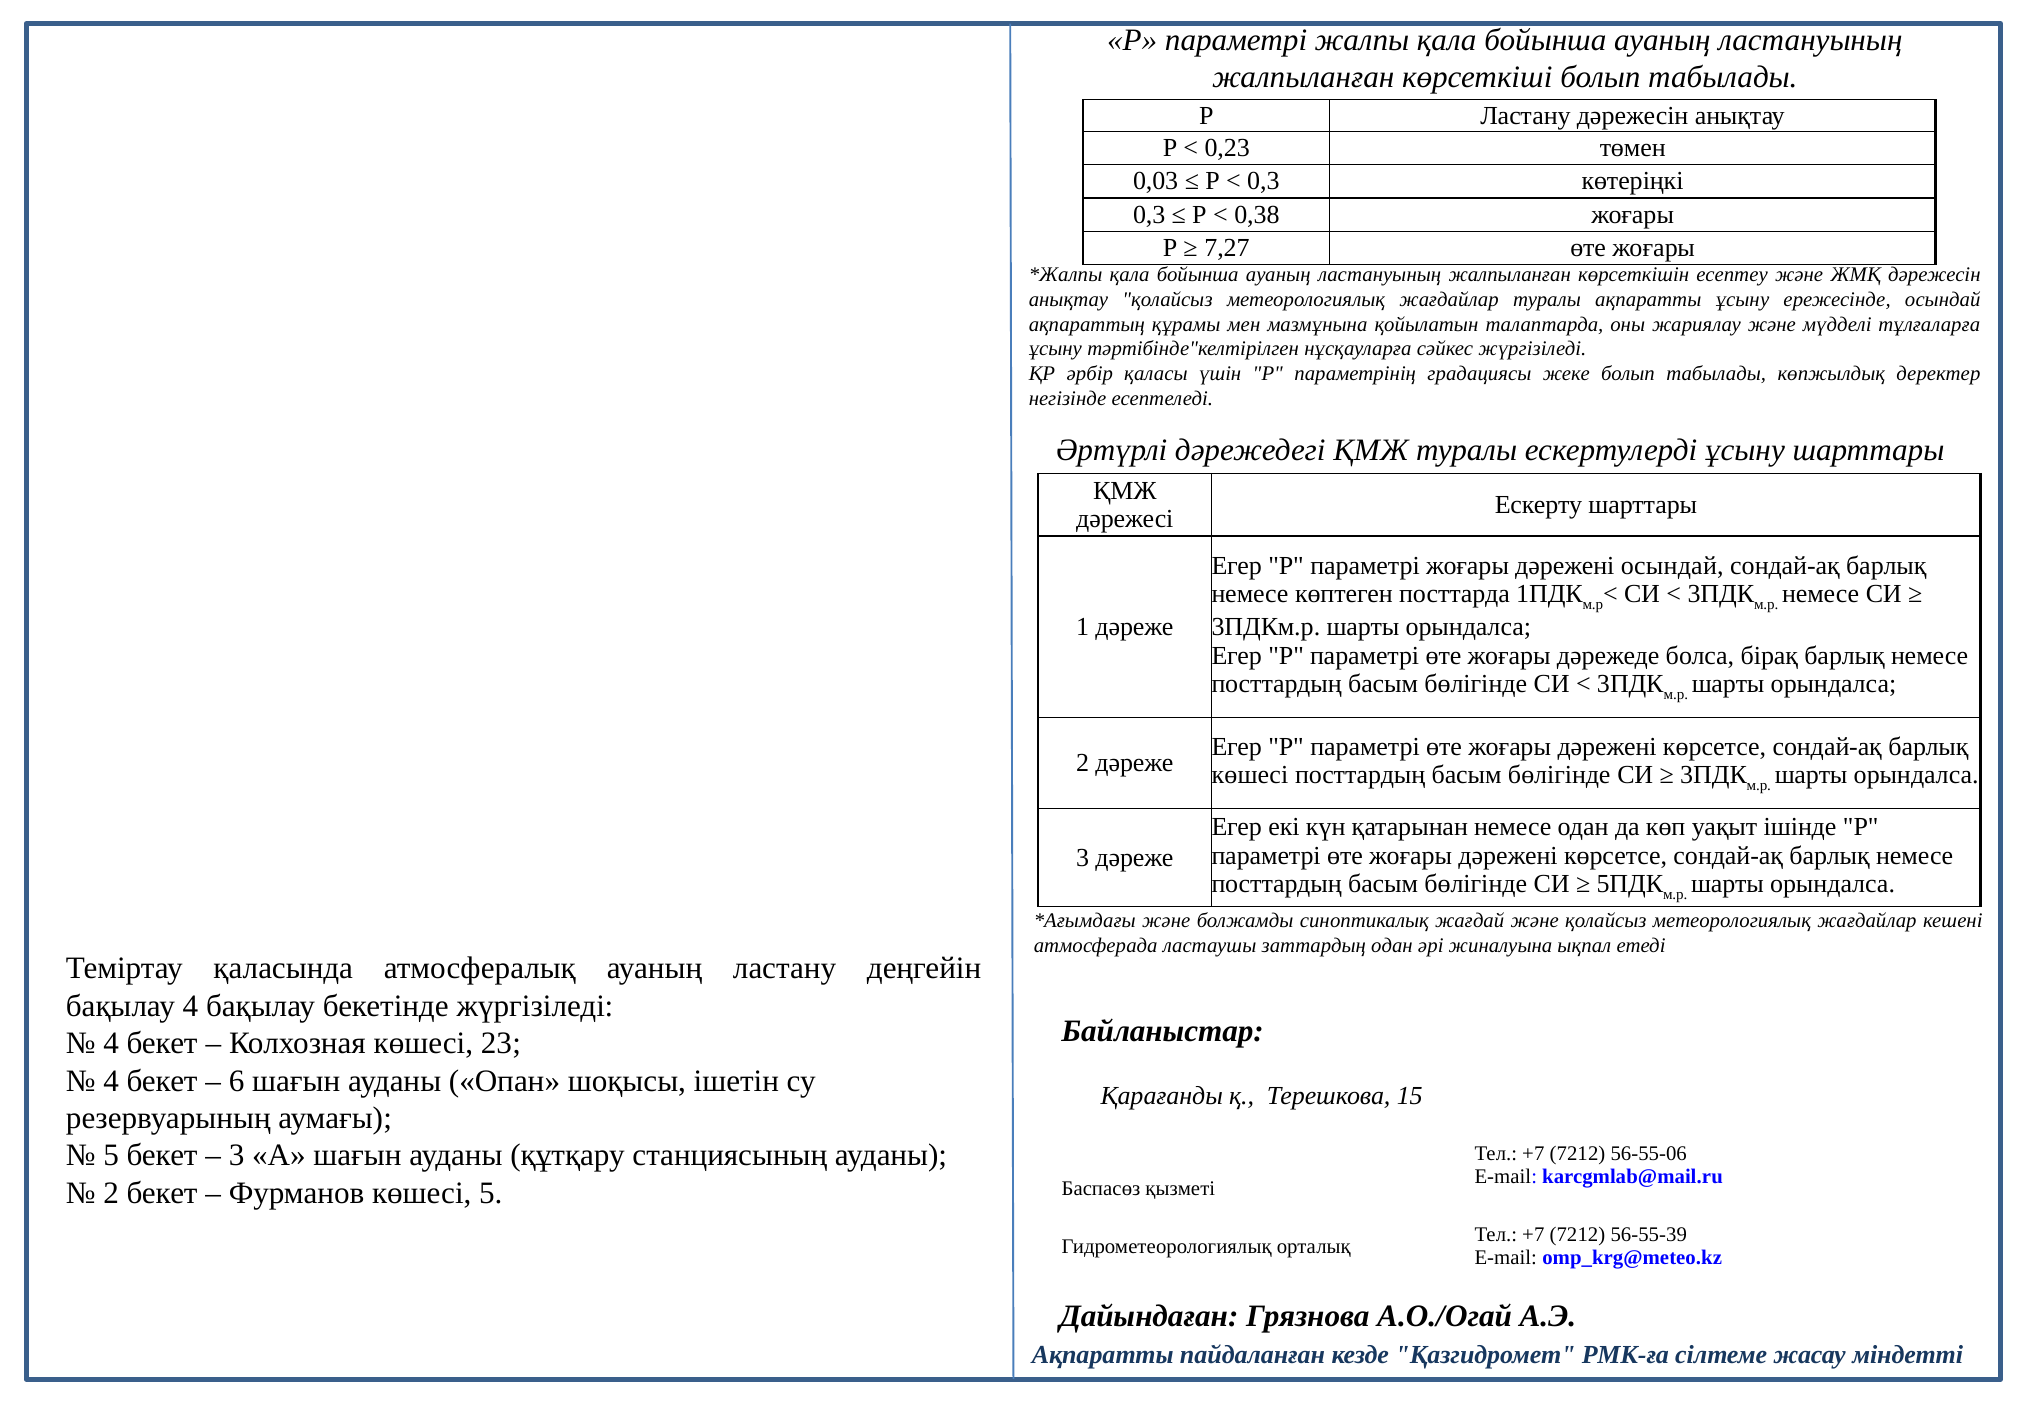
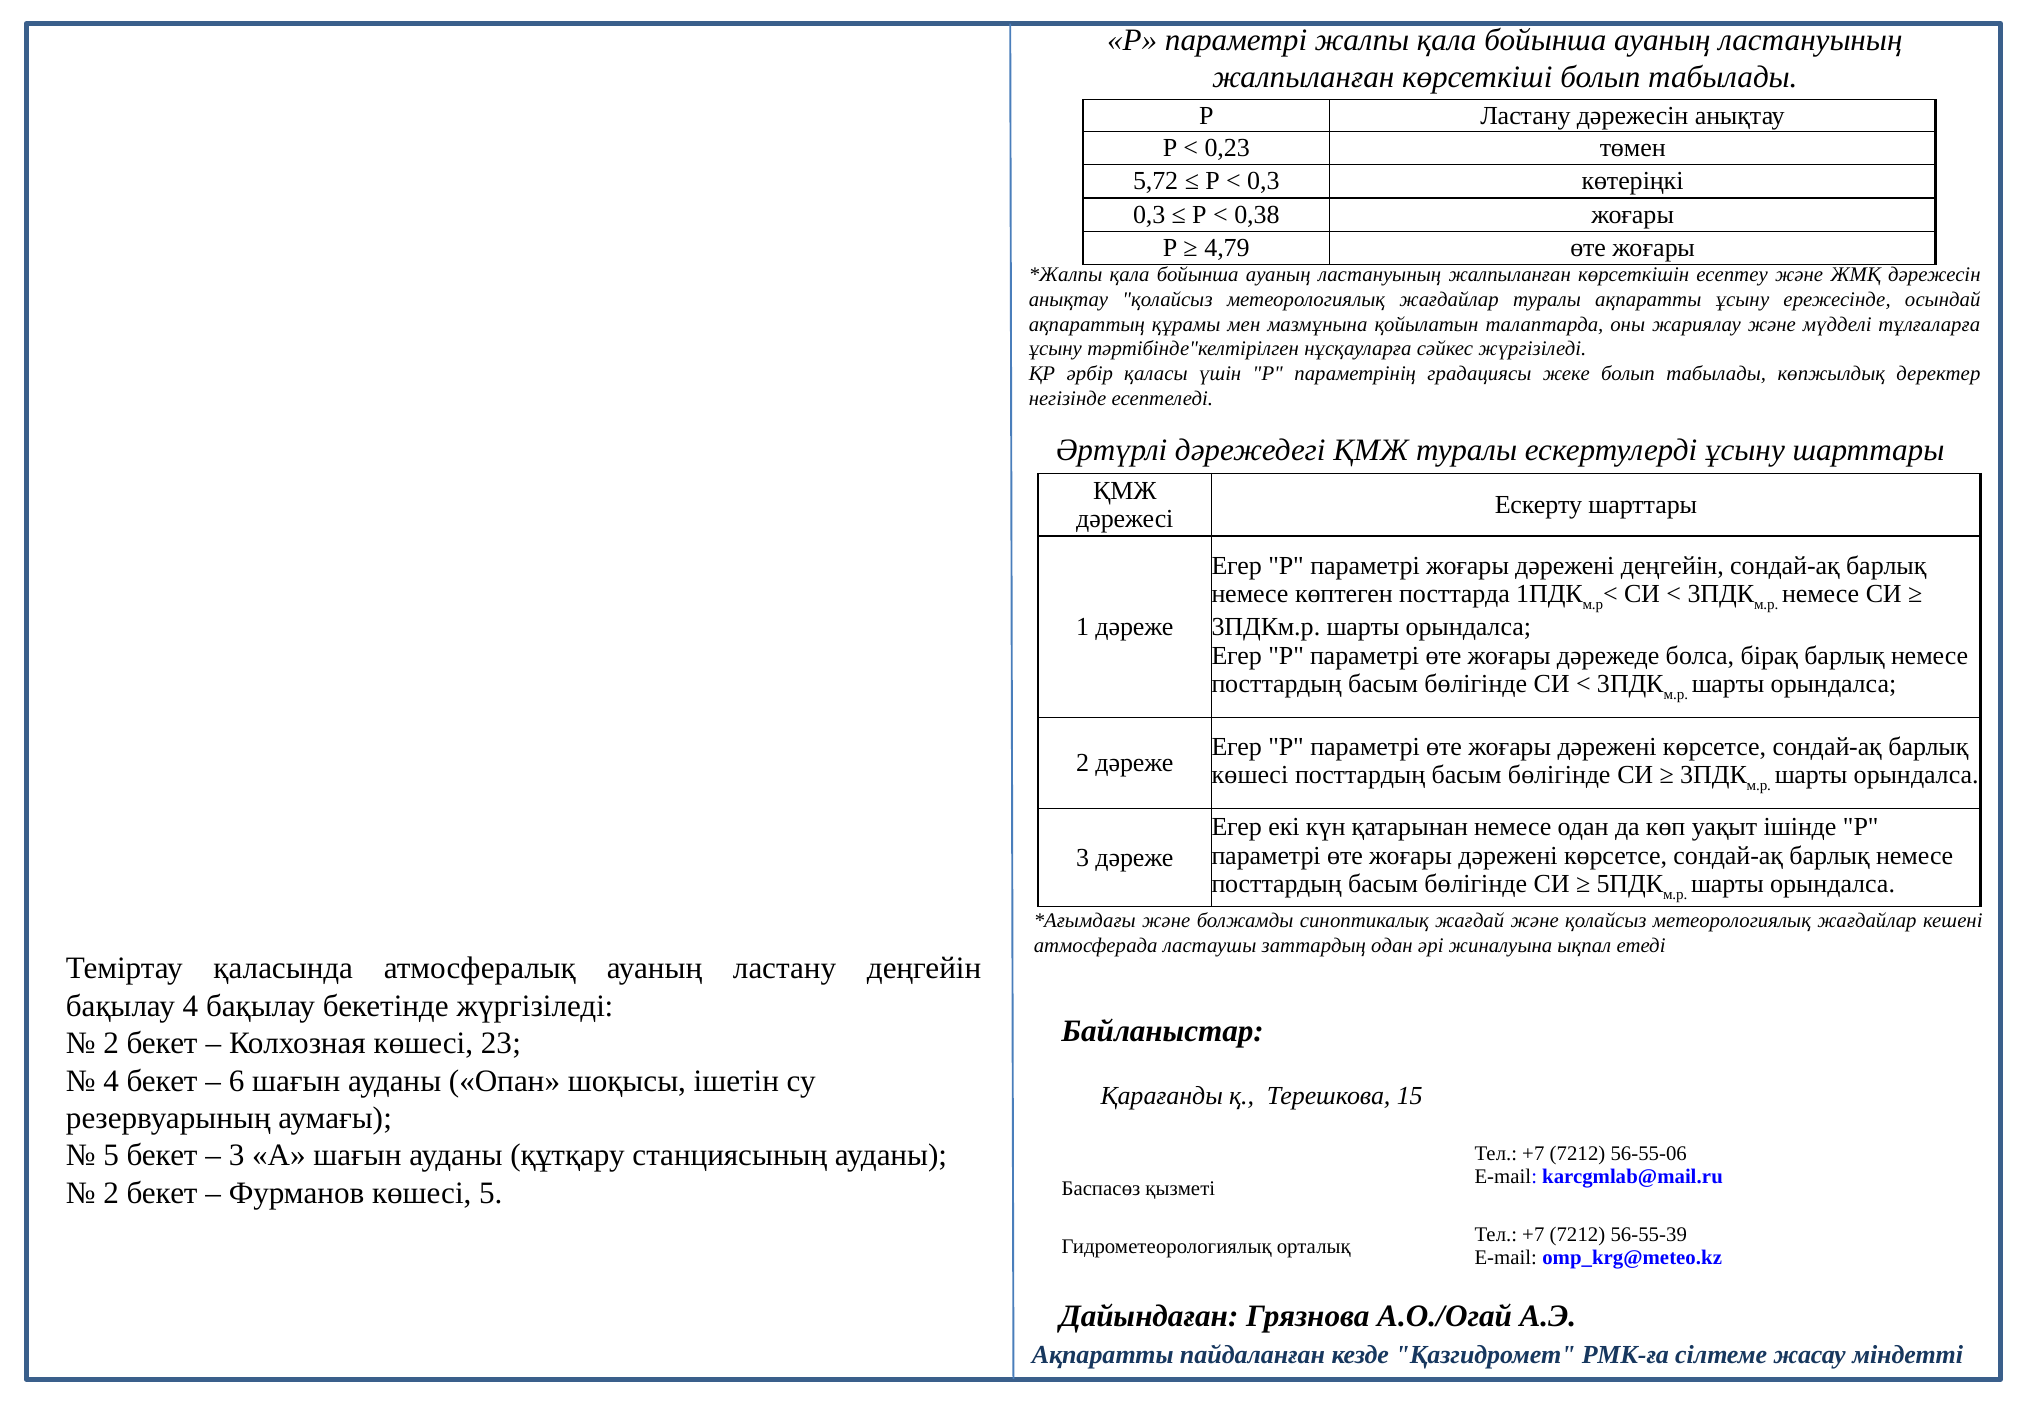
0,03: 0,03 -> 5,72
7,27: 7,27 -> 4,79
дәрежені осындай: осындай -> деңгейін
4 at (111, 1044): 4 -> 2
